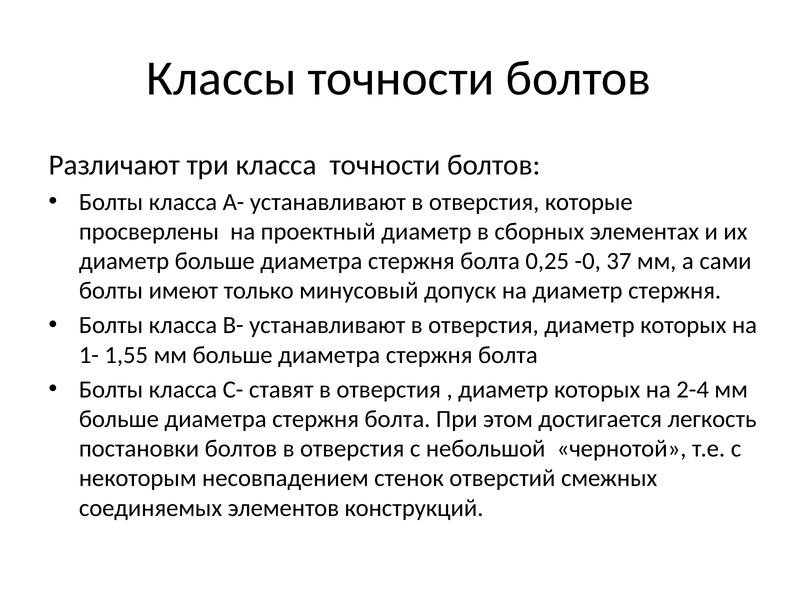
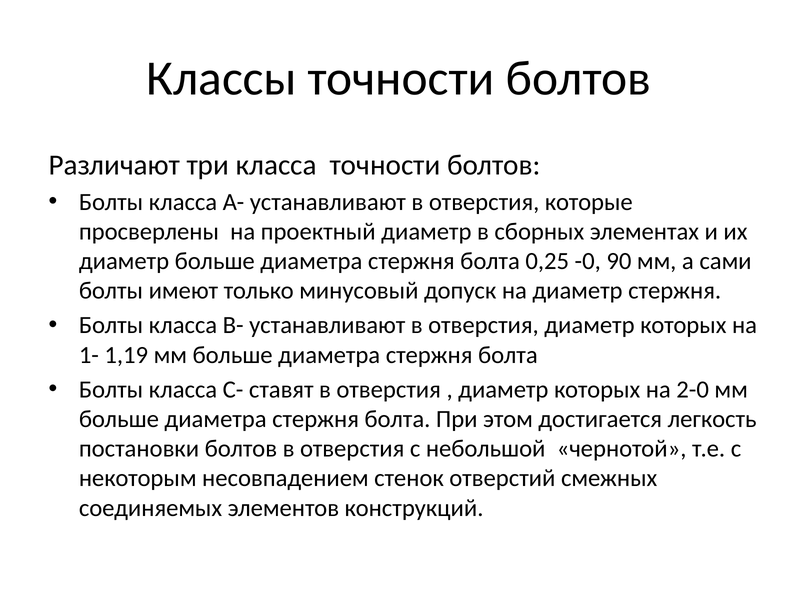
37: 37 -> 90
1,55: 1,55 -> 1,19
2-4: 2-4 -> 2-0
